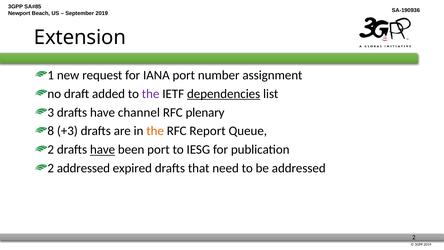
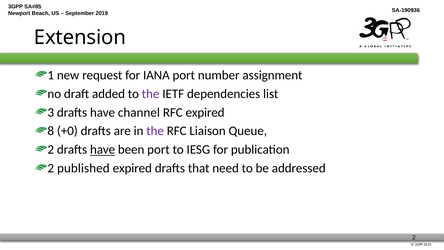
dependencies underline: present -> none
RFC plenary: plenary -> expired
+3: +3 -> +0
the at (155, 131) colour: orange -> purple
Report: Report -> Liaison
2 addressed: addressed -> published
